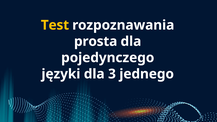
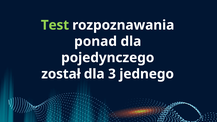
Test colour: yellow -> light green
prosta: prosta -> ponad
języki: języki -> został
